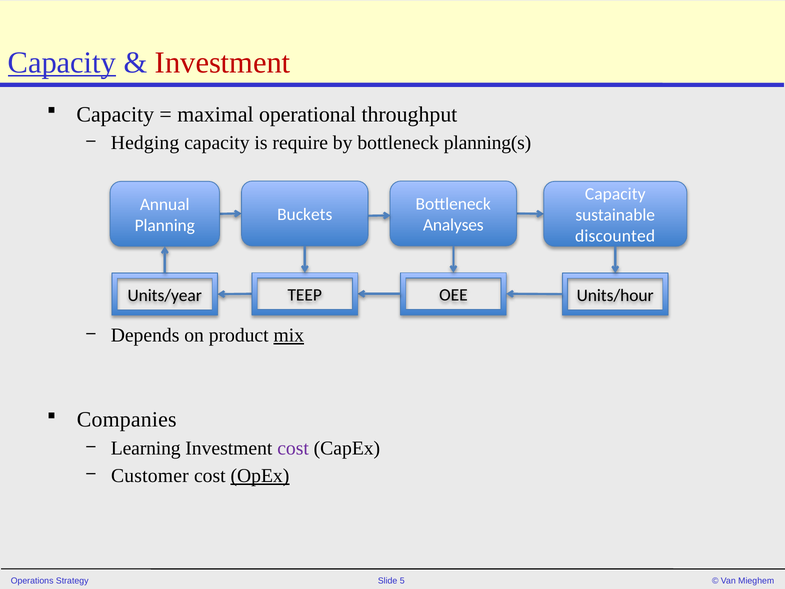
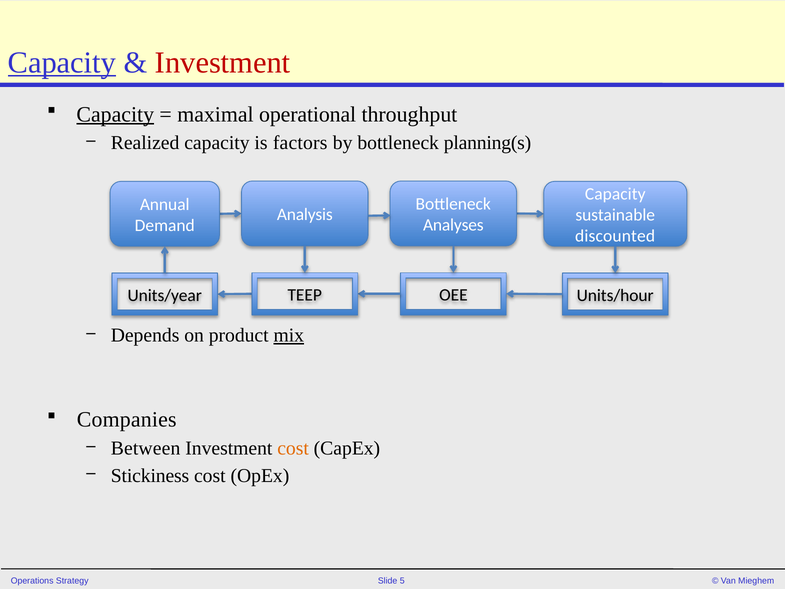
Capacity at (115, 114) underline: none -> present
Hedging: Hedging -> Realized
require: require -> factors
Buckets: Buckets -> Analysis
Planning: Planning -> Demand
Learning: Learning -> Between
cost at (293, 448) colour: purple -> orange
Customer: Customer -> Stickiness
OpEx underline: present -> none
